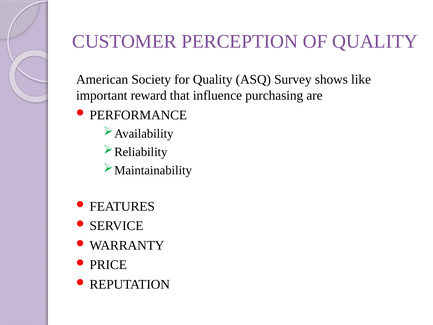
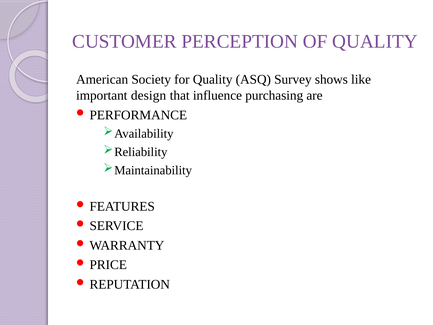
reward: reward -> design
